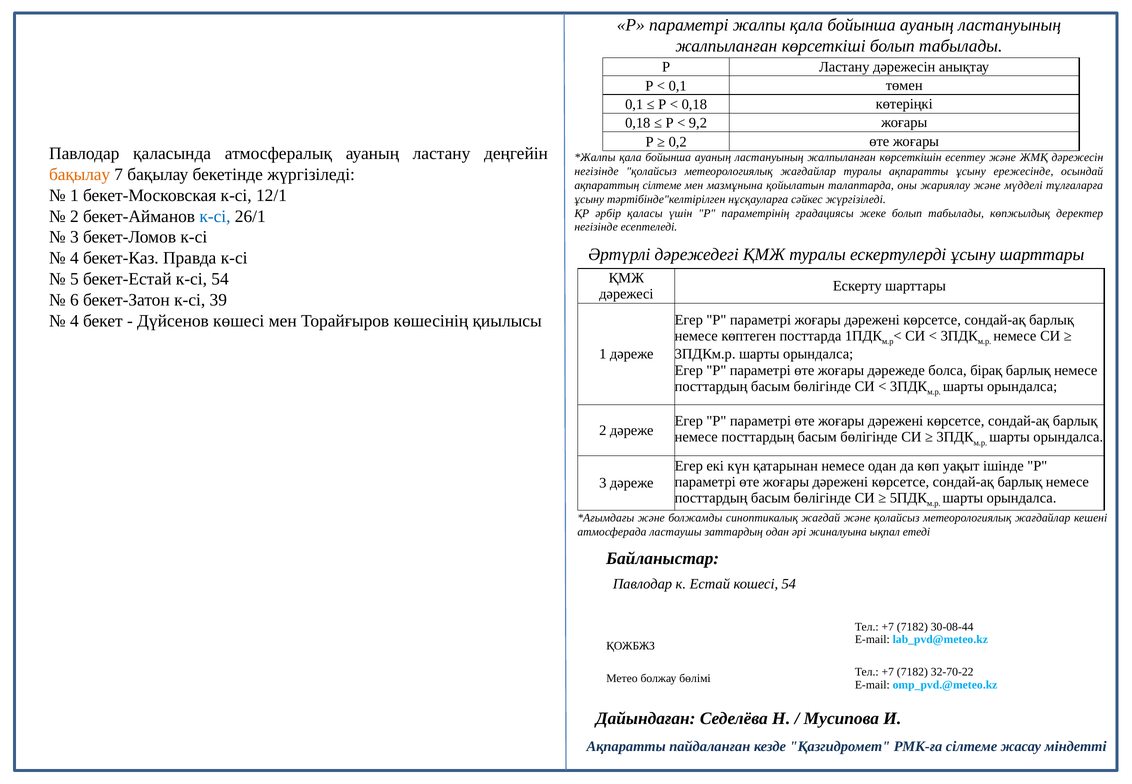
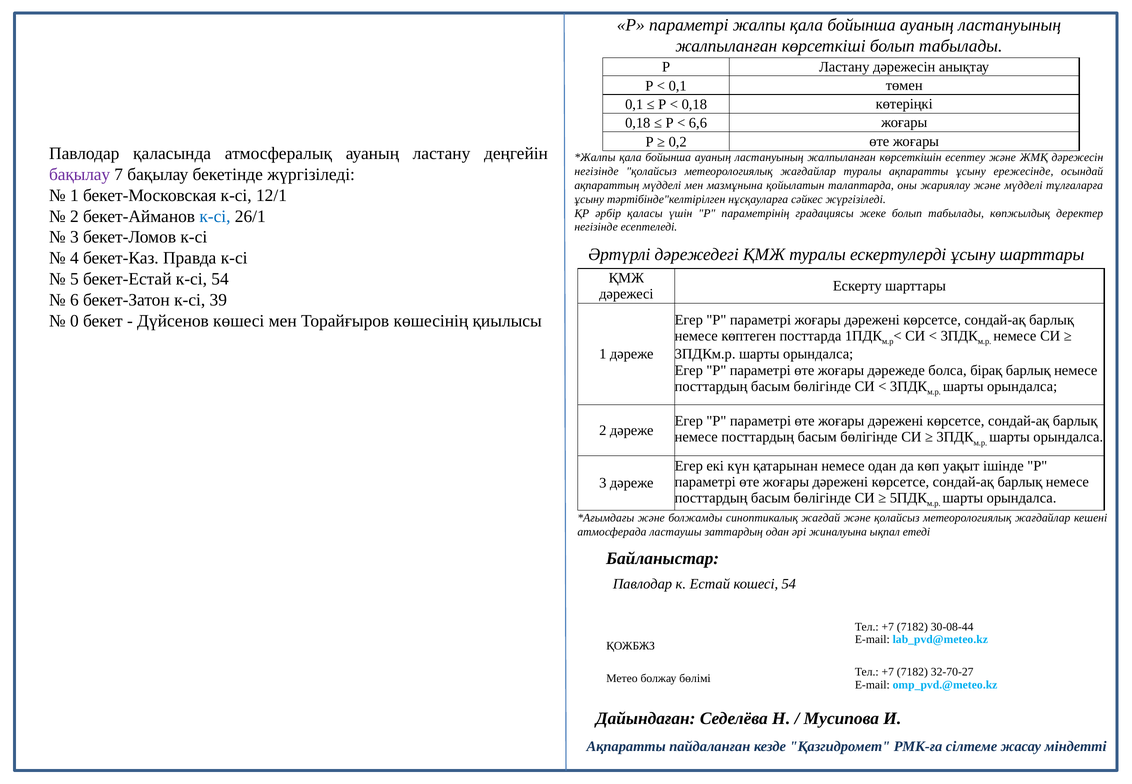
9,2: 9,2 -> 6,6
бақылау at (80, 174) colour: orange -> purple
ақпараттың сілтеме: сілтеме -> мүдделі
4 at (74, 321): 4 -> 0
32-70-22: 32-70-22 -> 32-70-27
